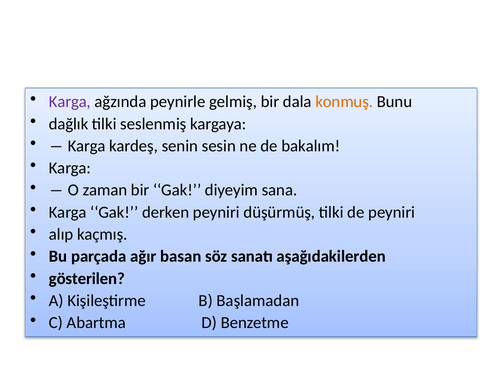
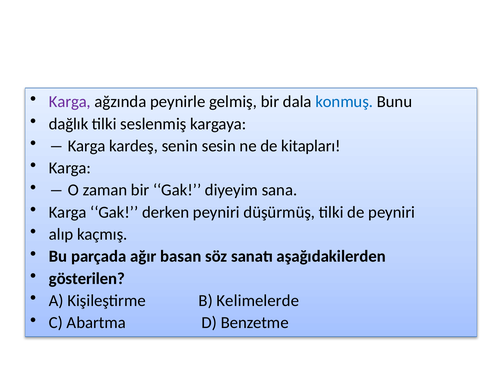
konmuş colour: orange -> blue
bakalım: bakalım -> kitapları
Başlamadan: Başlamadan -> Kelimelerde
